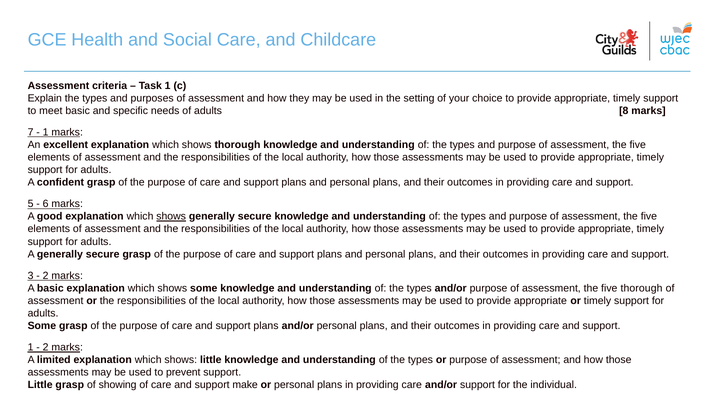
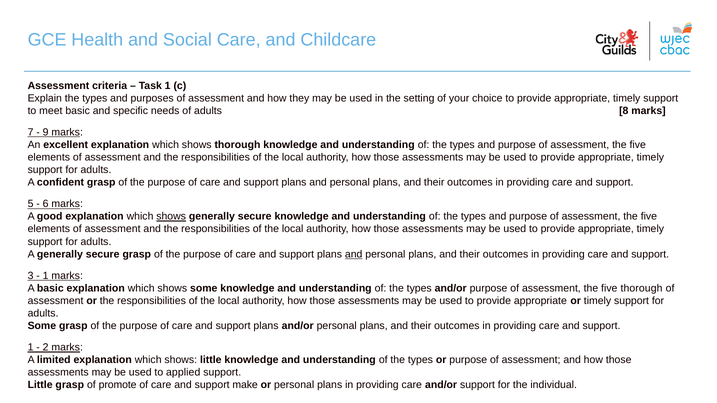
1 at (46, 132): 1 -> 9
and at (354, 254) underline: none -> present
2 at (46, 276): 2 -> 1
prevent: prevent -> applied
showing: showing -> promote
